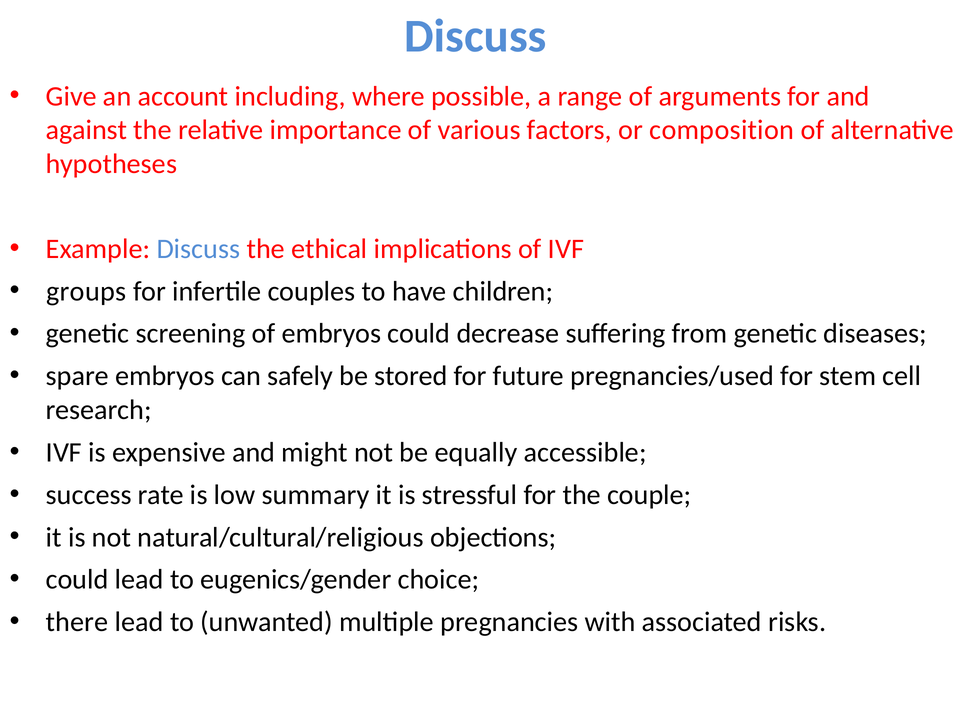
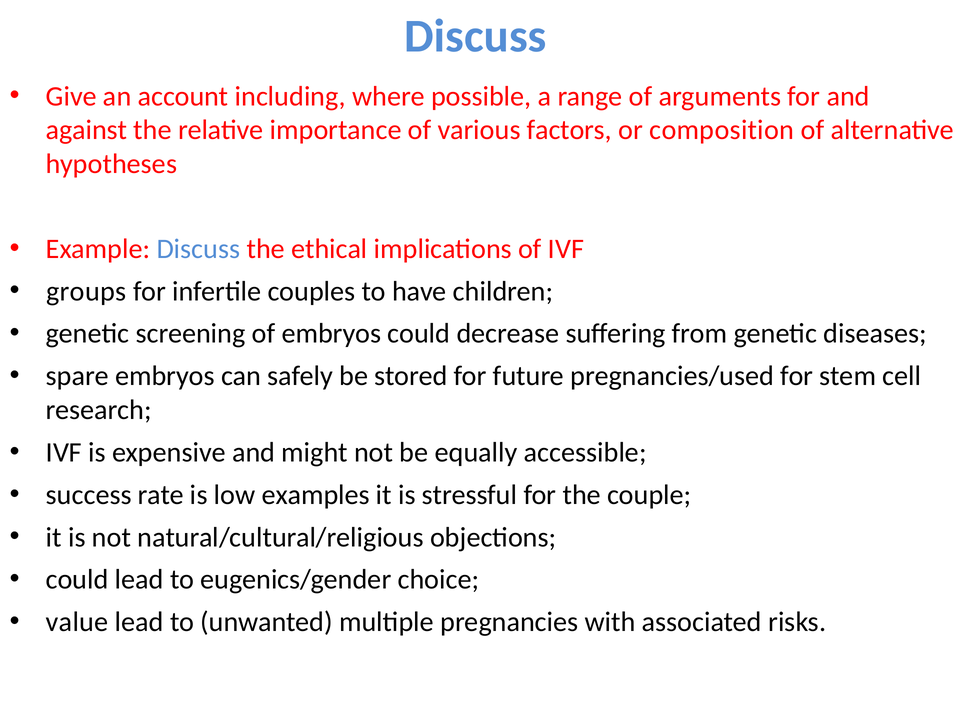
summary: summary -> examples
there: there -> value
